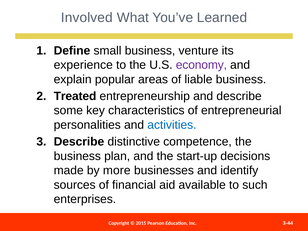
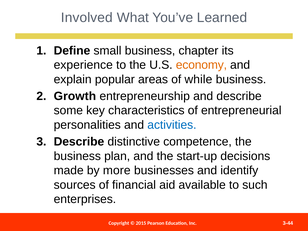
venture: venture -> chapter
economy colour: purple -> orange
liable: liable -> while
Treated: Treated -> Growth
